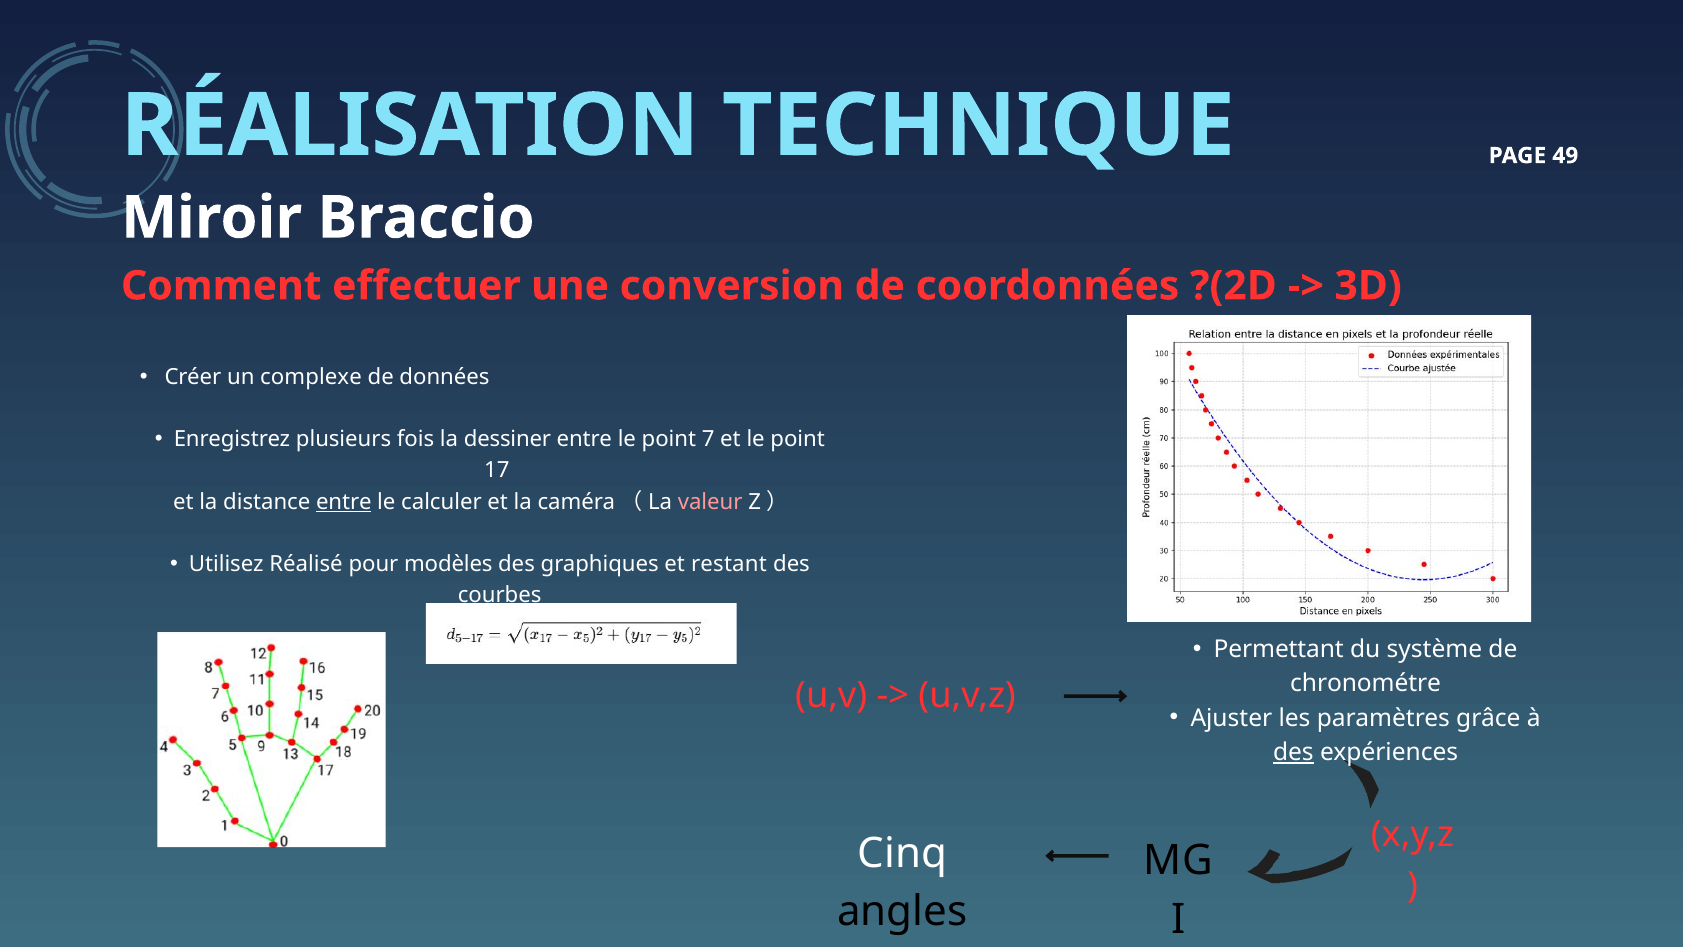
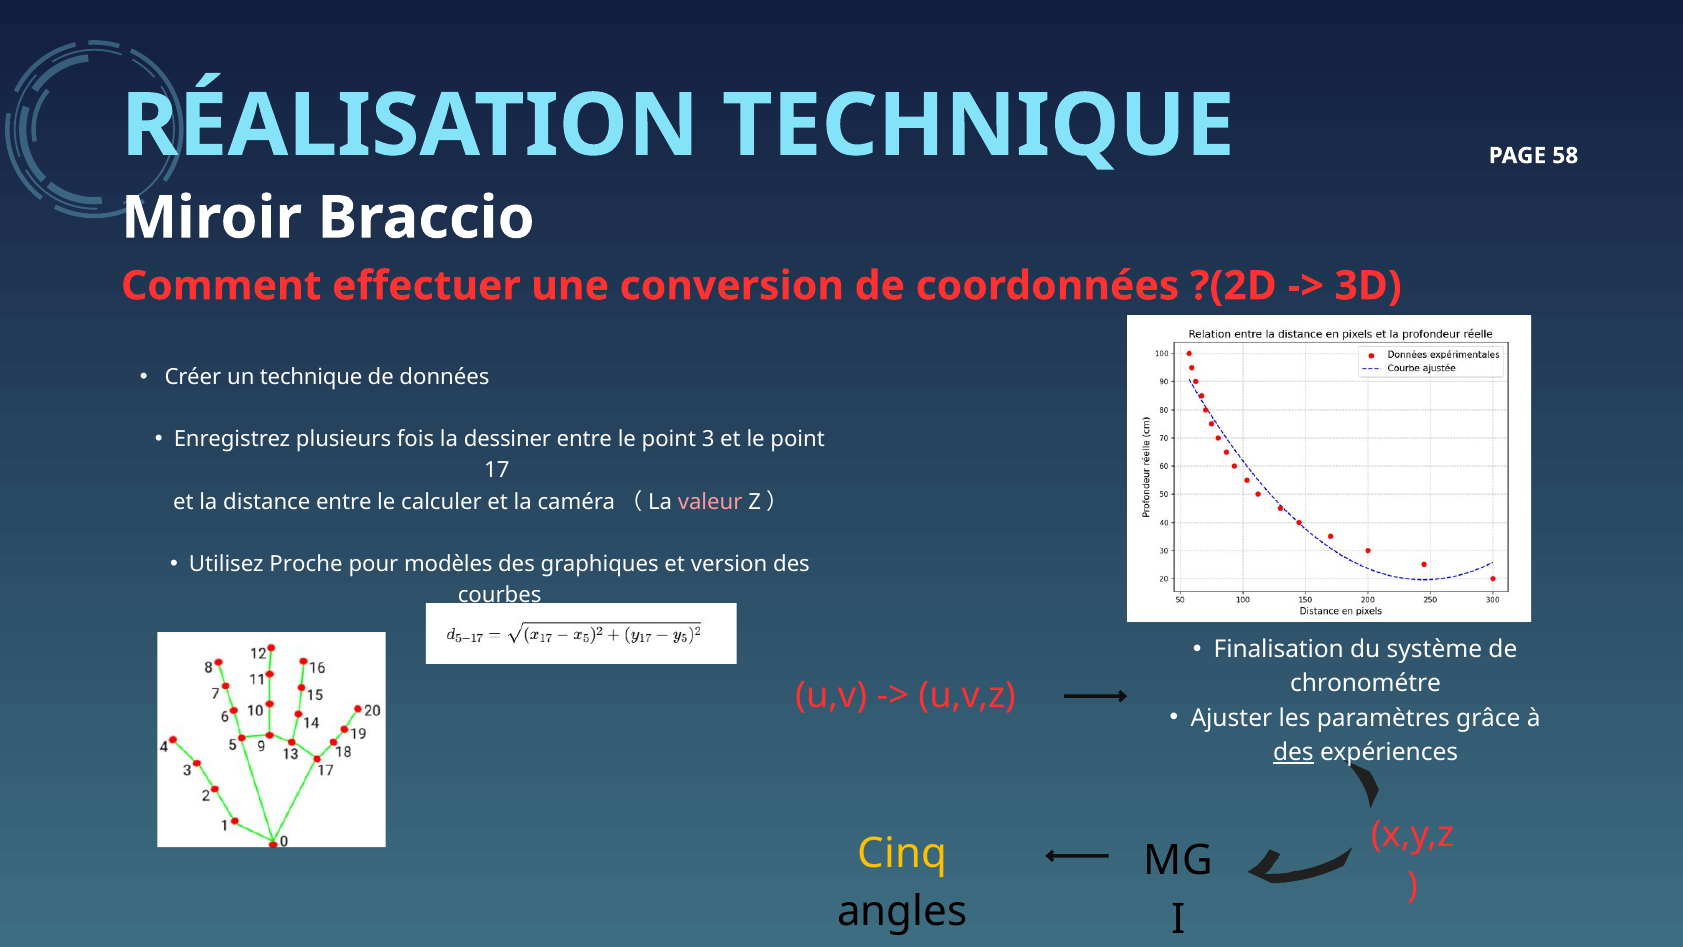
49: 49 -> 58
un complexe: complexe -> technique
7: 7 -> 3
entre at (344, 502) underline: present -> none
Réalisé: Réalisé -> Proche
restant: restant -> version
Permettant: Permettant -> Finalisation
Cinq colour: white -> yellow
